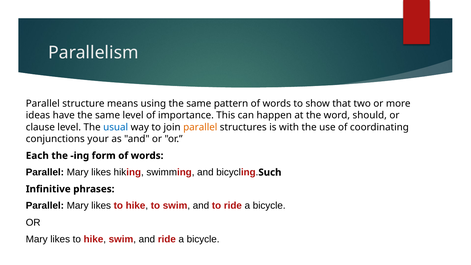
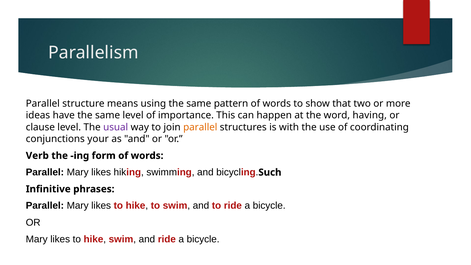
should: should -> having
usual colour: blue -> purple
Each: Each -> Verb
